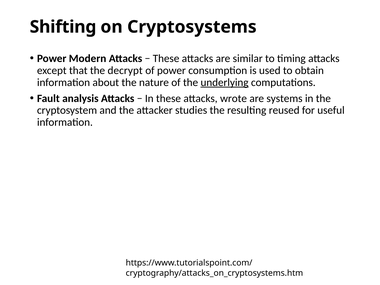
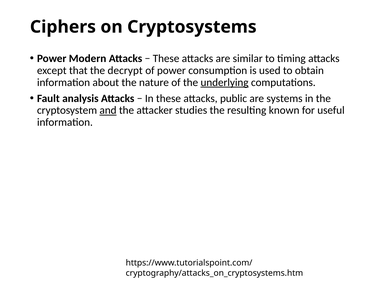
Shifting: Shifting -> Ciphers
wrote: wrote -> public
and underline: none -> present
reused: reused -> known
